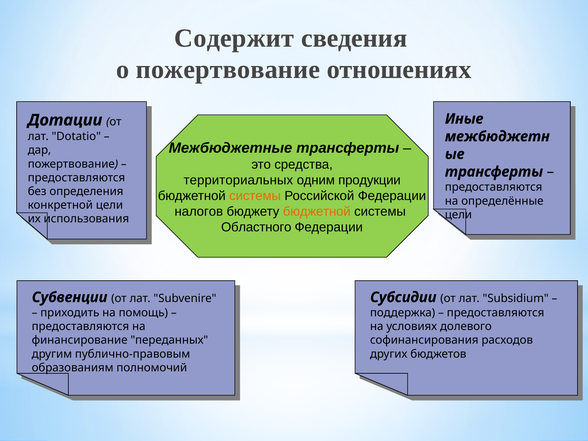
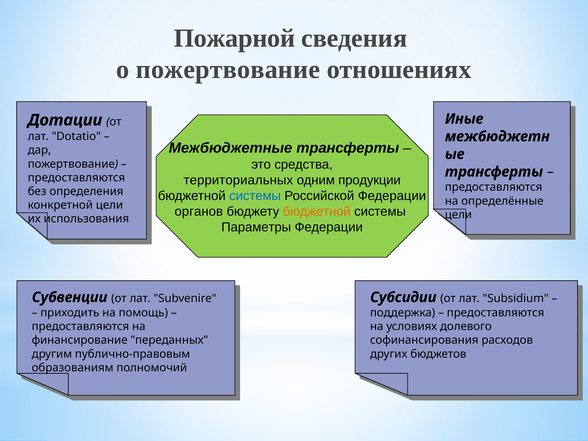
Содержит: Содержит -> Пожарной
системы at (255, 196) colour: orange -> blue
налогов: налогов -> органов
Областного: Областного -> Параметры
